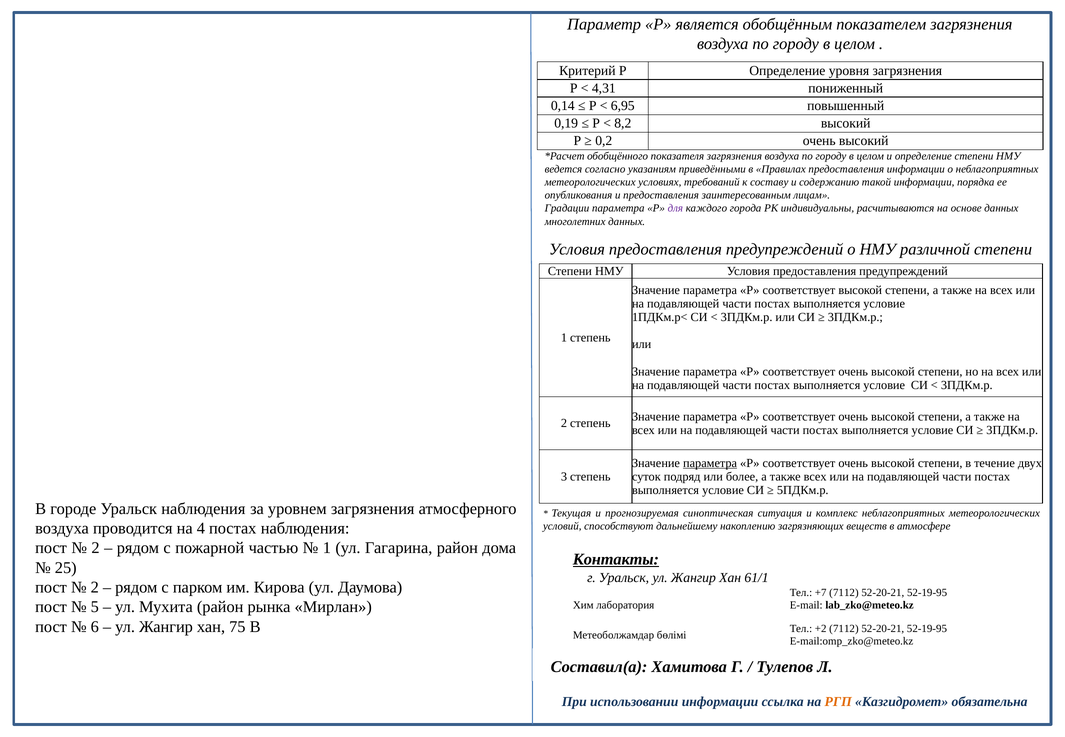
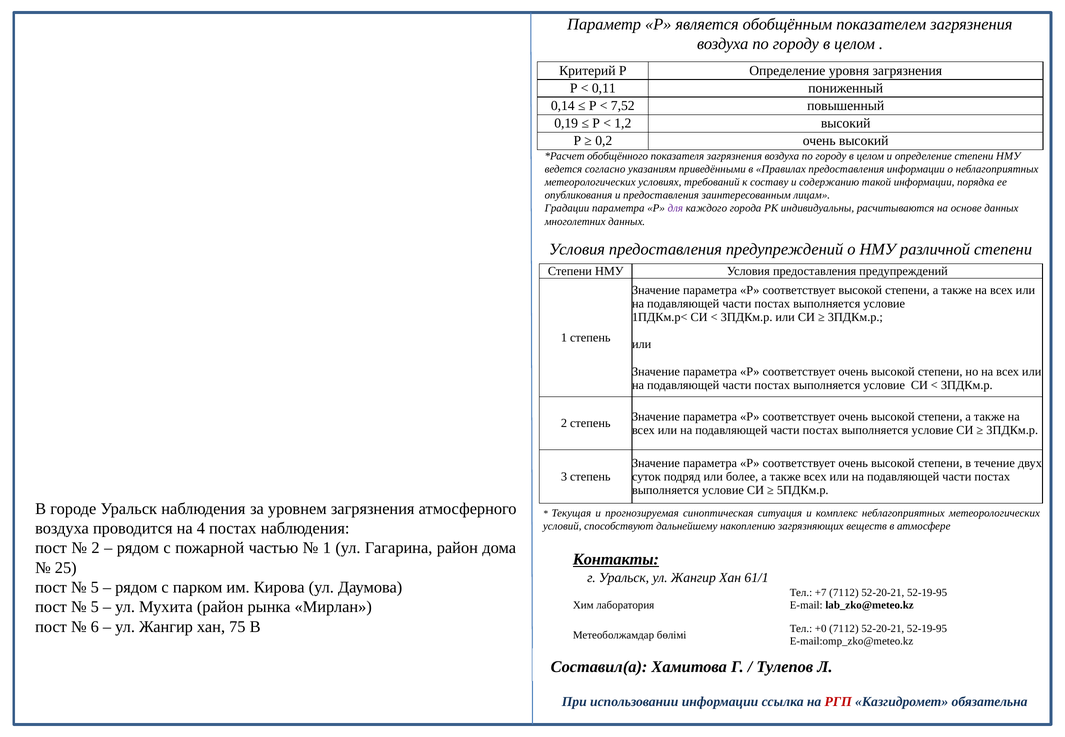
4,31: 4,31 -> 0,11
6,95: 6,95 -> 7,52
8,2: 8,2 -> 1,2
параметра at (710, 463) underline: present -> none
2 at (95, 588): 2 -> 5
+2: +2 -> +0
РГП colour: orange -> red
